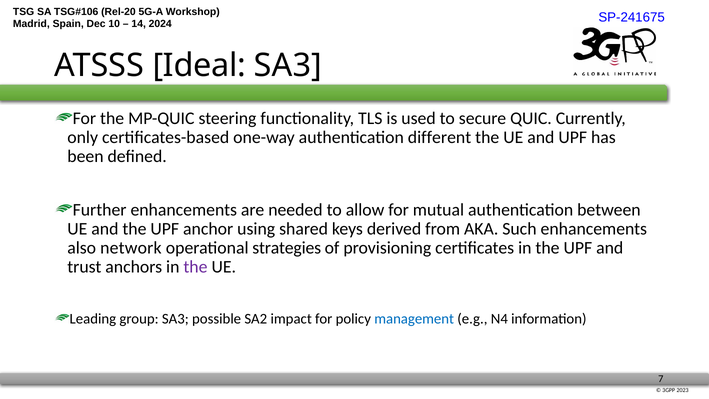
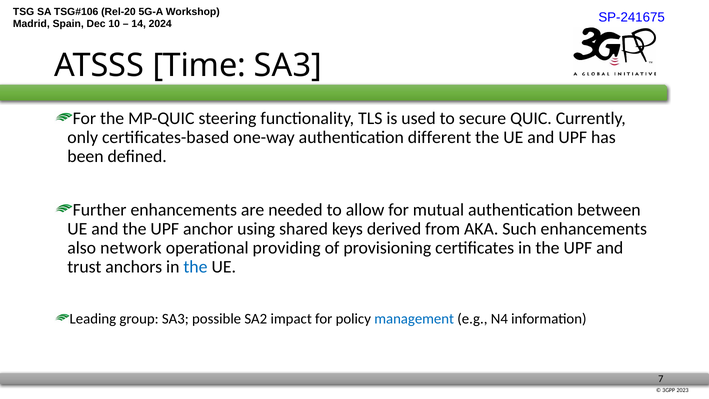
Ideal: Ideal -> Time
strategies: strategies -> providing
the at (195, 267) colour: purple -> blue
